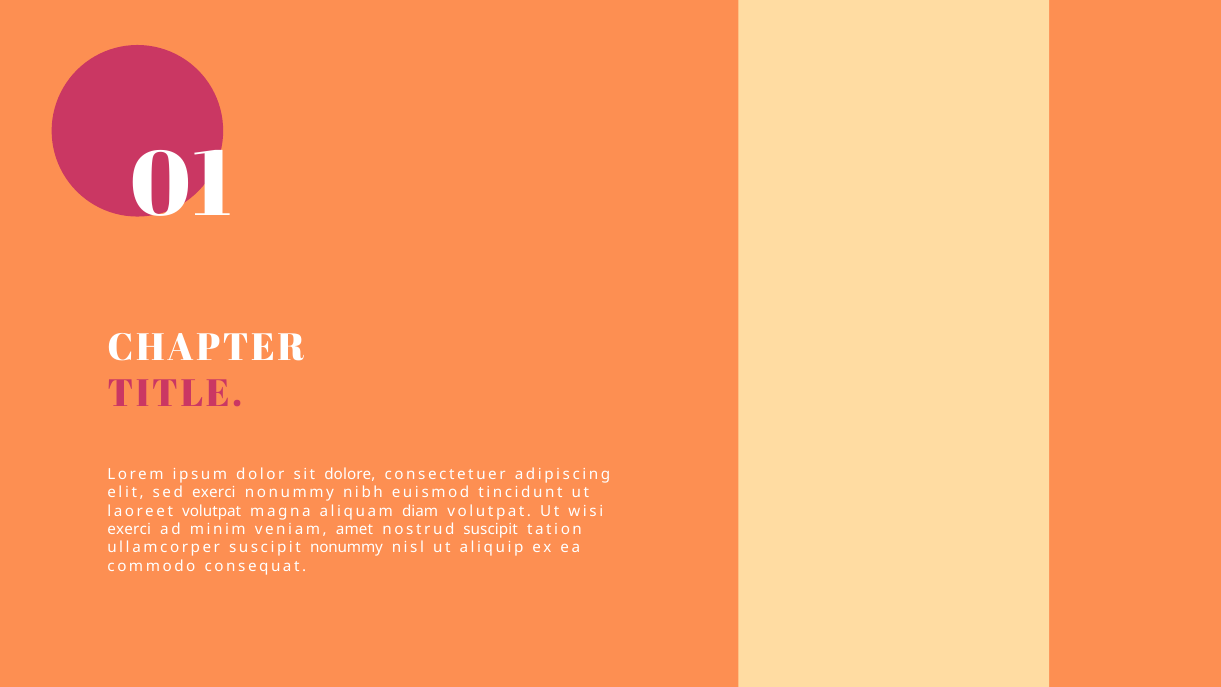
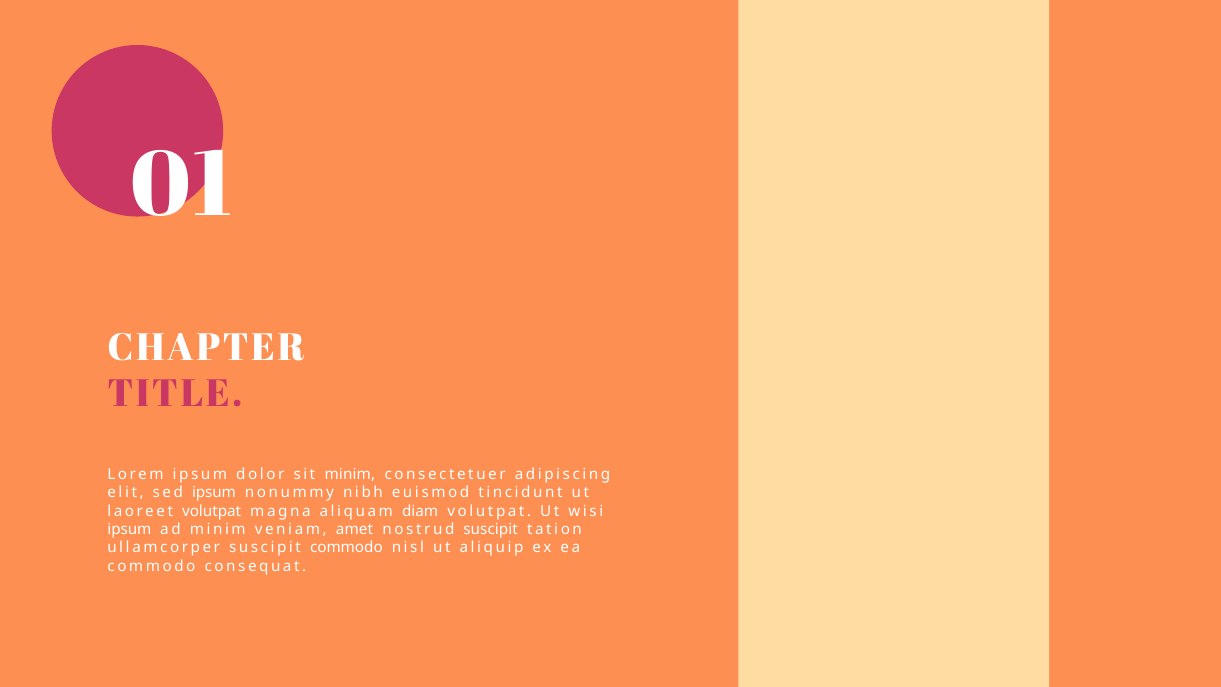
sit dolore: dolore -> minim
sed exerci: exerci -> ipsum
exerci at (129, 529): exerci -> ipsum
suscipit nonummy: nonummy -> commodo
